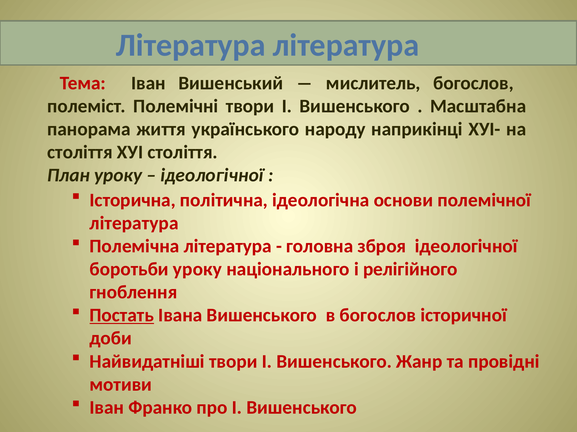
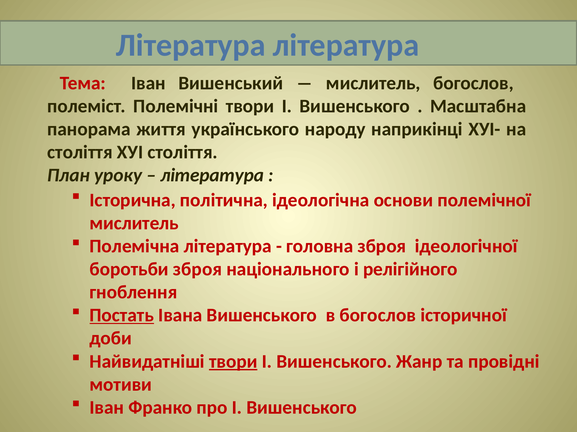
ідеологічної at (212, 176): ідеологічної -> література
література at (134, 223): література -> мислитель
боротьби уроку: уроку -> зброя
твори at (233, 362) underline: none -> present
